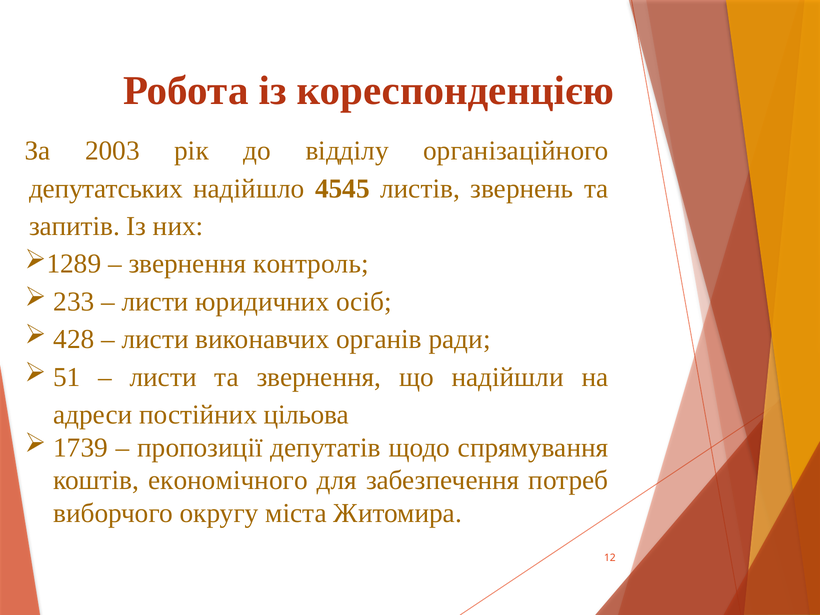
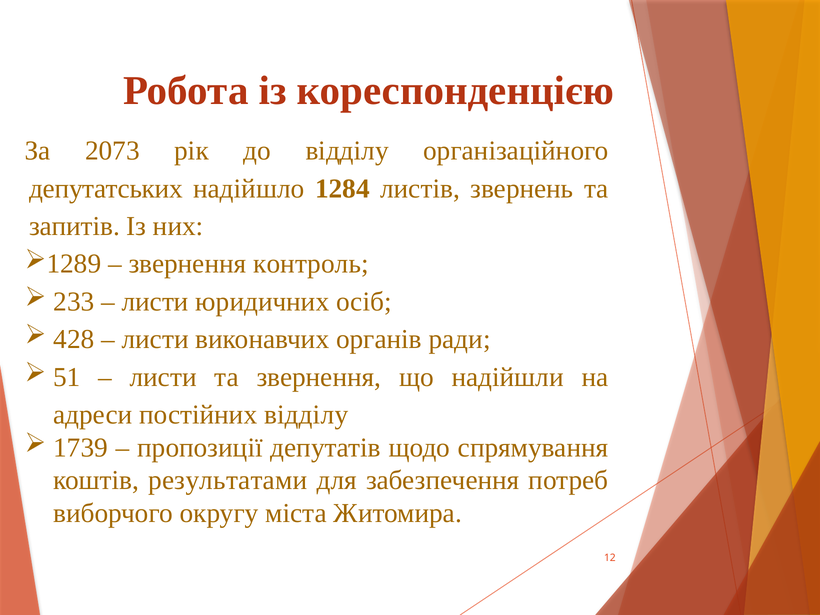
2003: 2003 -> 2073
4545: 4545 -> 1284
постійних цільова: цільова -> відділу
економічного: економічного -> результатами
